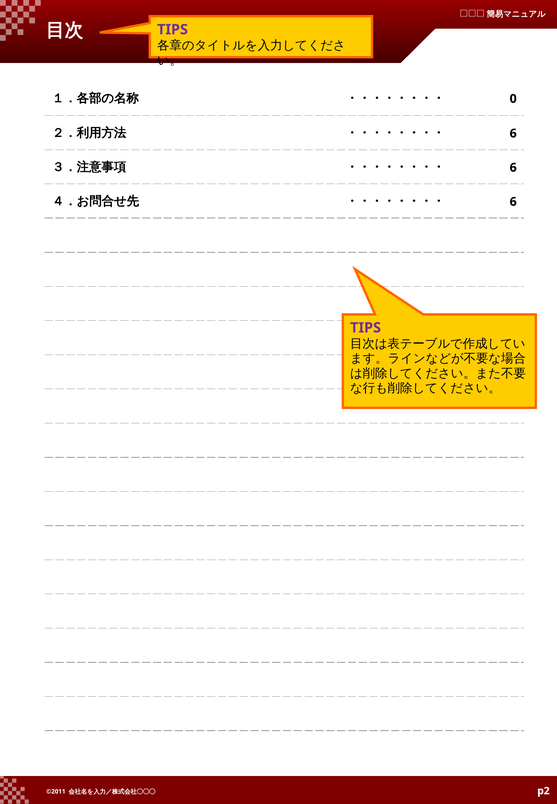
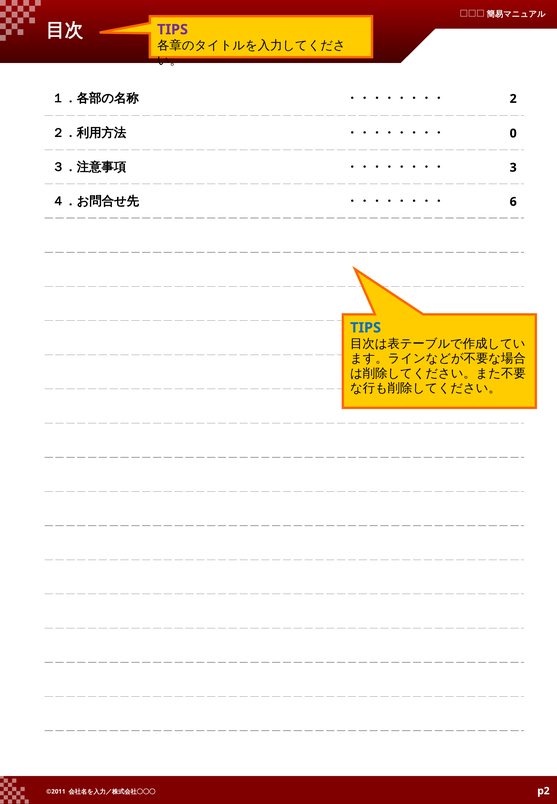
0: 0 -> 2
6 at (513, 134): 6 -> 0
6 at (513, 168): 6 -> 3
TIPS at (366, 328) colour: purple -> blue
